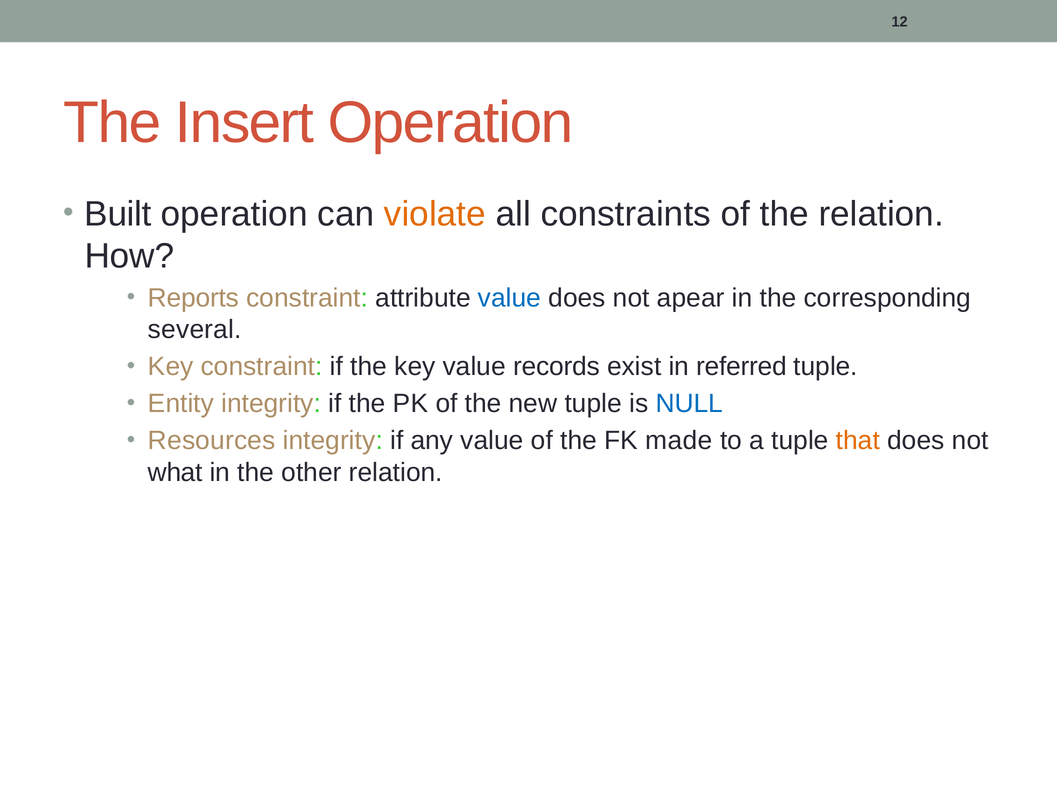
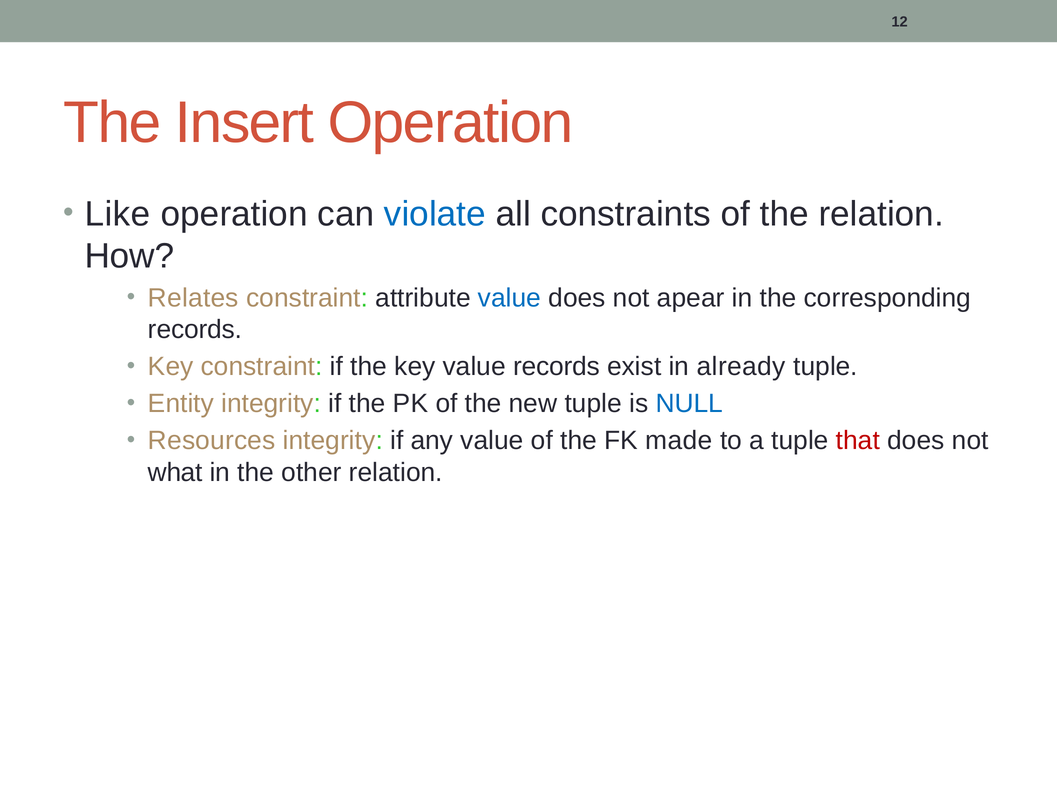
Built: Built -> Like
violate colour: orange -> blue
Reports: Reports -> Relates
several at (195, 330): several -> records
referred: referred -> already
that colour: orange -> red
